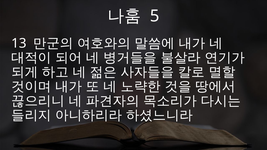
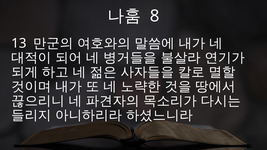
5: 5 -> 8
